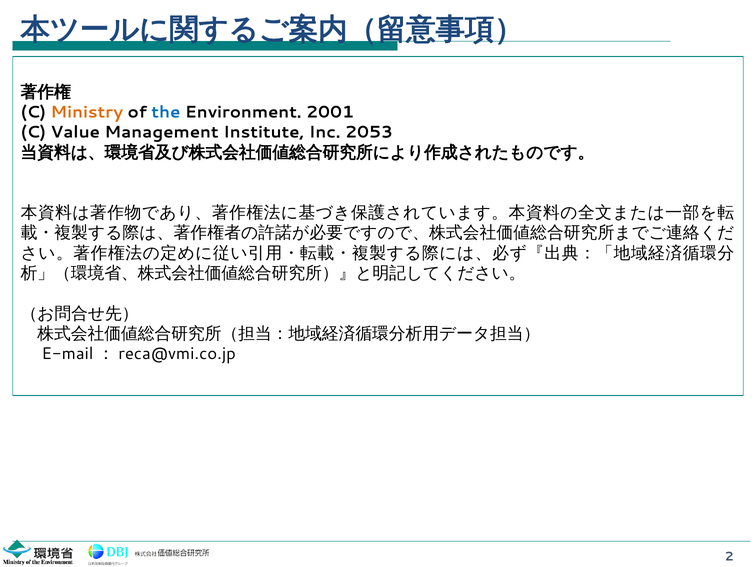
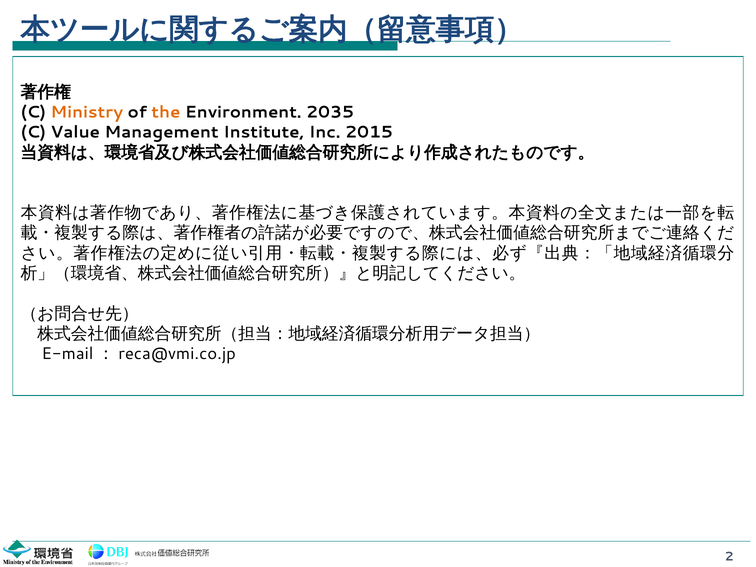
the colour: blue -> orange
2001: 2001 -> 2035
2053: 2053 -> 2015
